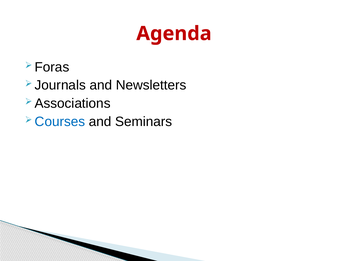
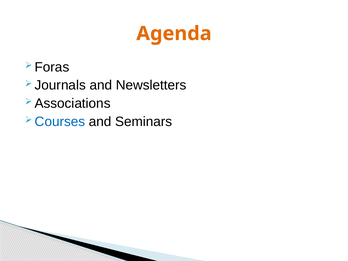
Agenda colour: red -> orange
